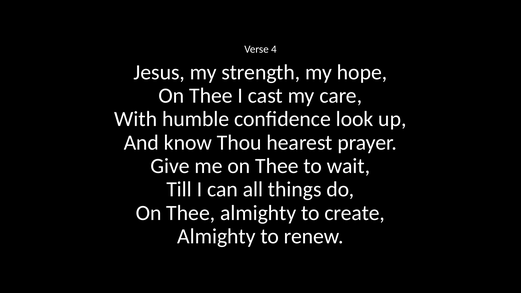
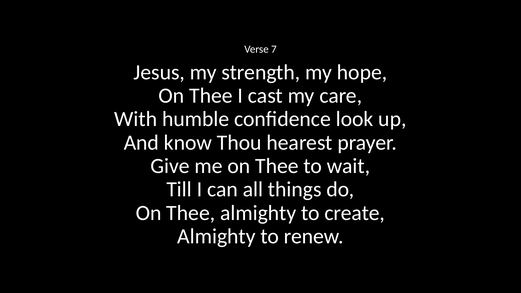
4: 4 -> 7
